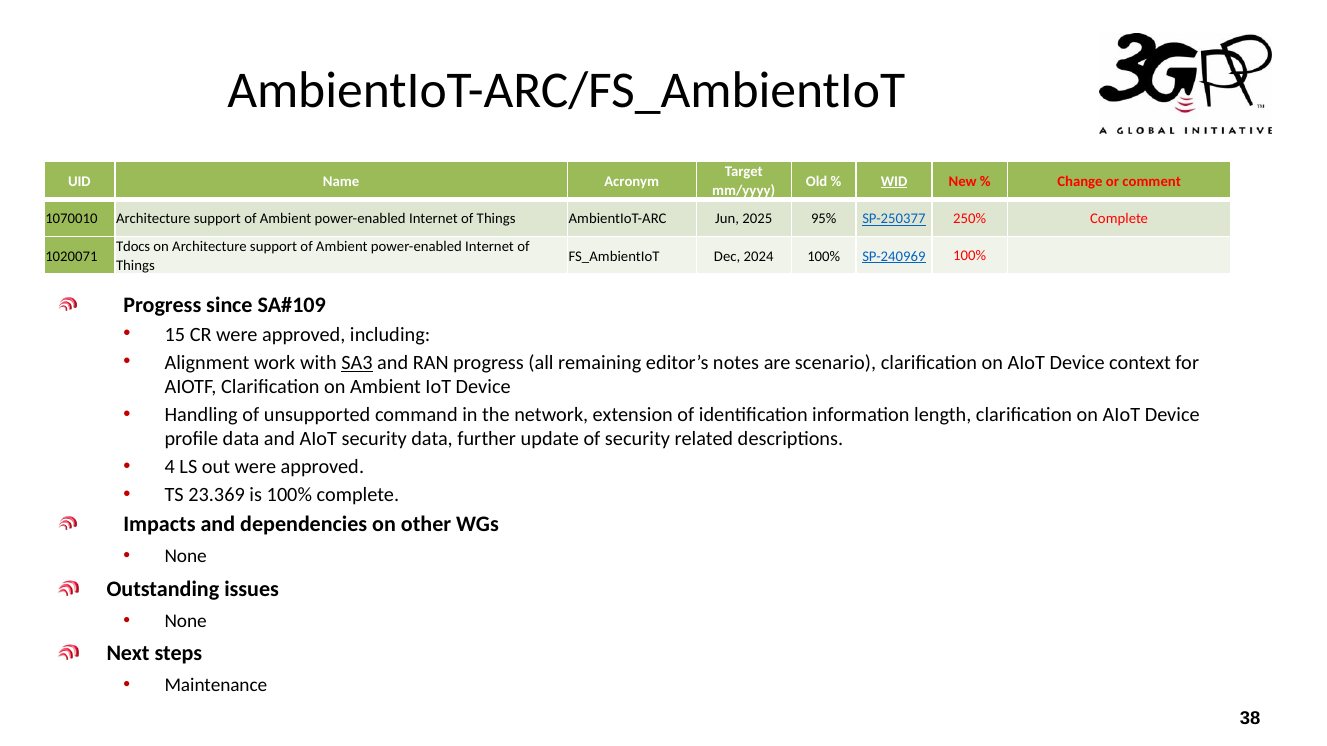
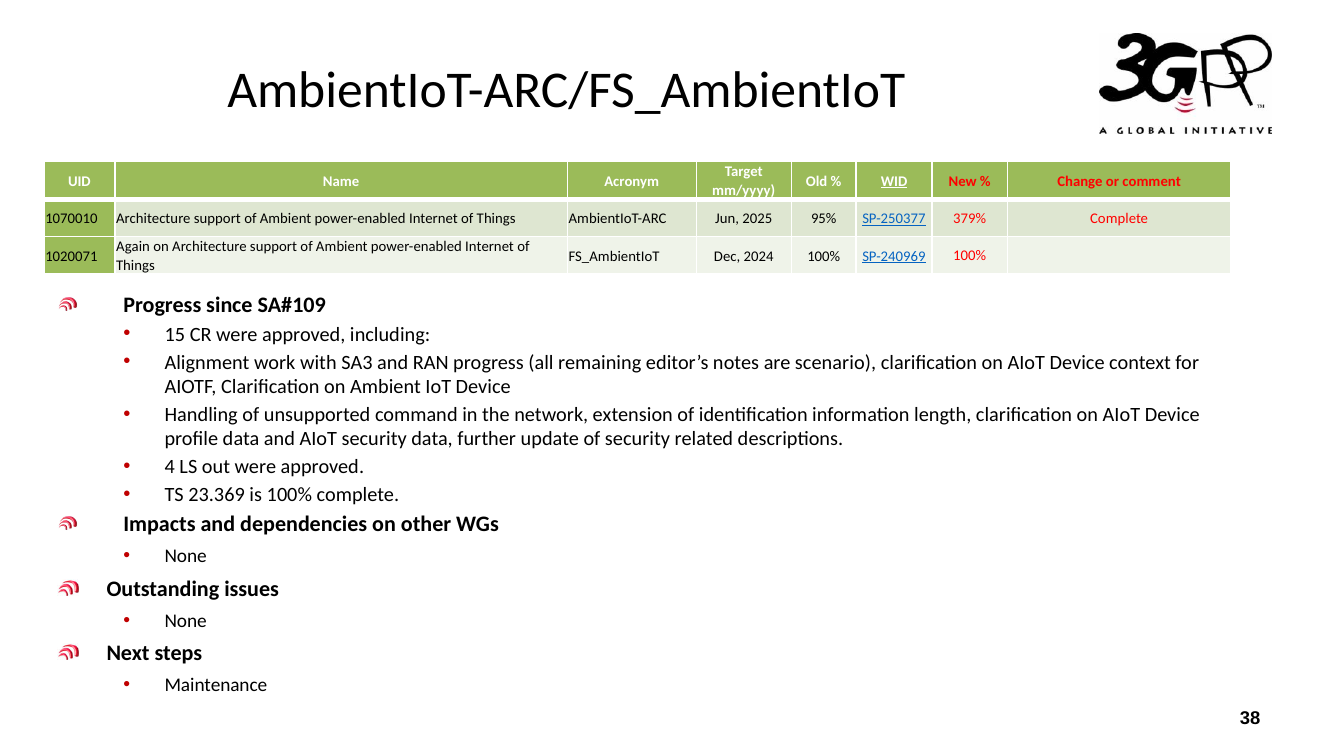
250%: 250% -> 379%
Tdocs: Tdocs -> Again
SA3 underline: present -> none
